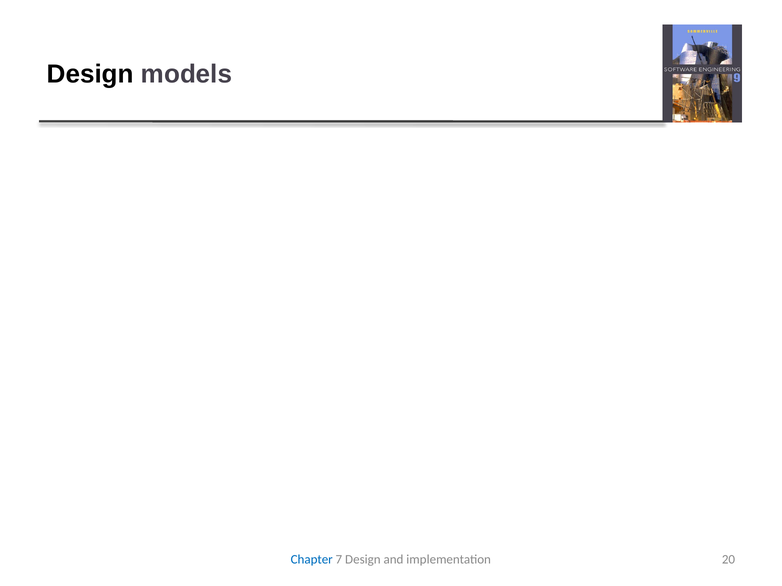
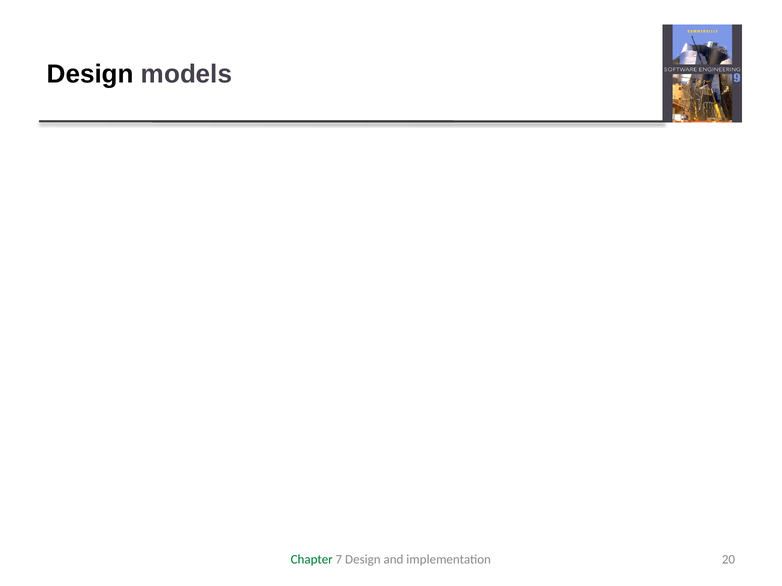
Chapter colour: blue -> green
